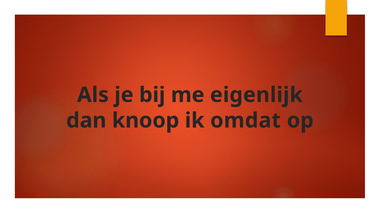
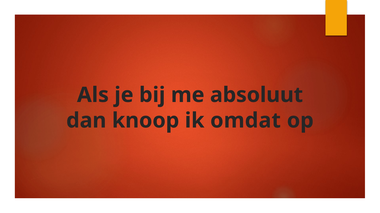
eigenlijk: eigenlijk -> absoluut
